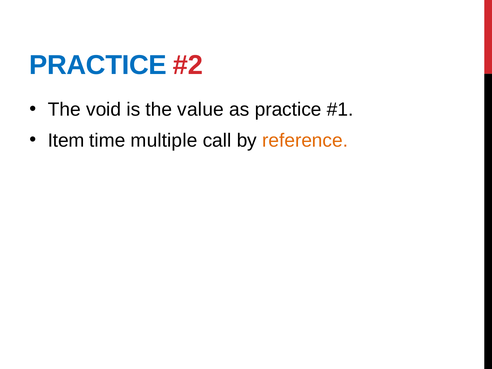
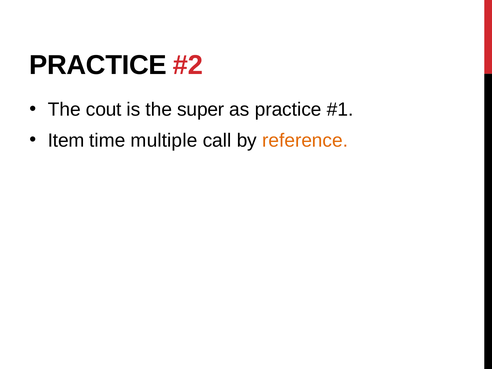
PRACTICE at (98, 65) colour: blue -> black
void: void -> cout
value: value -> super
